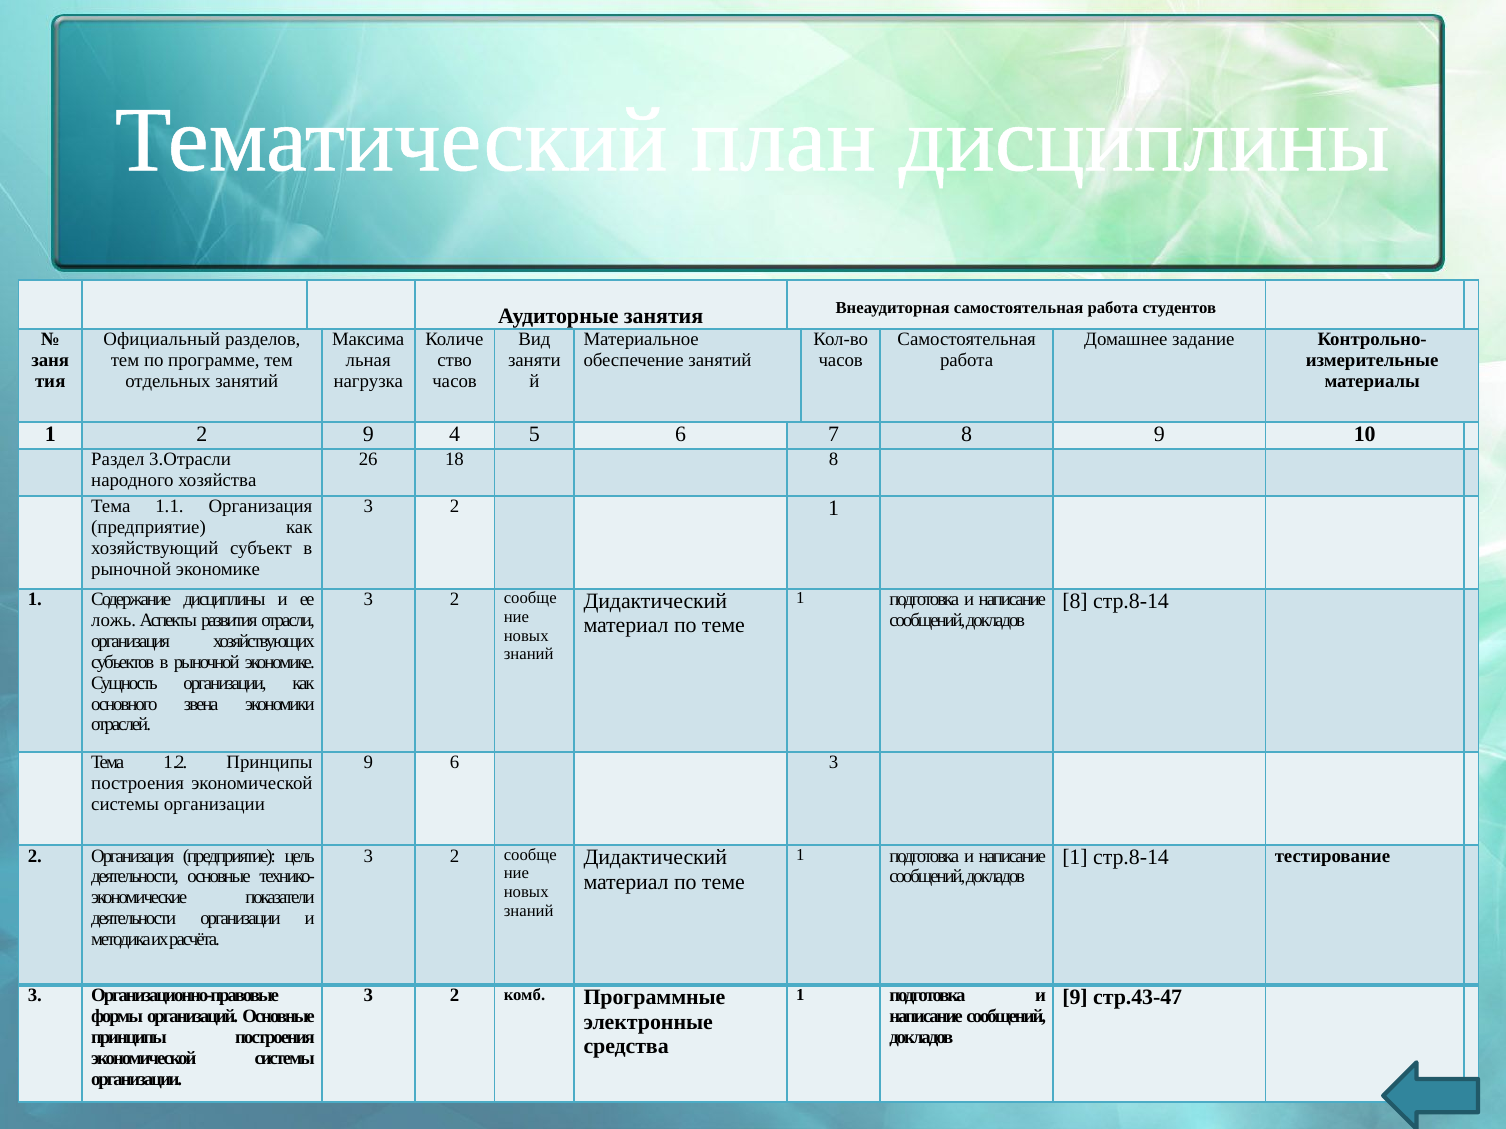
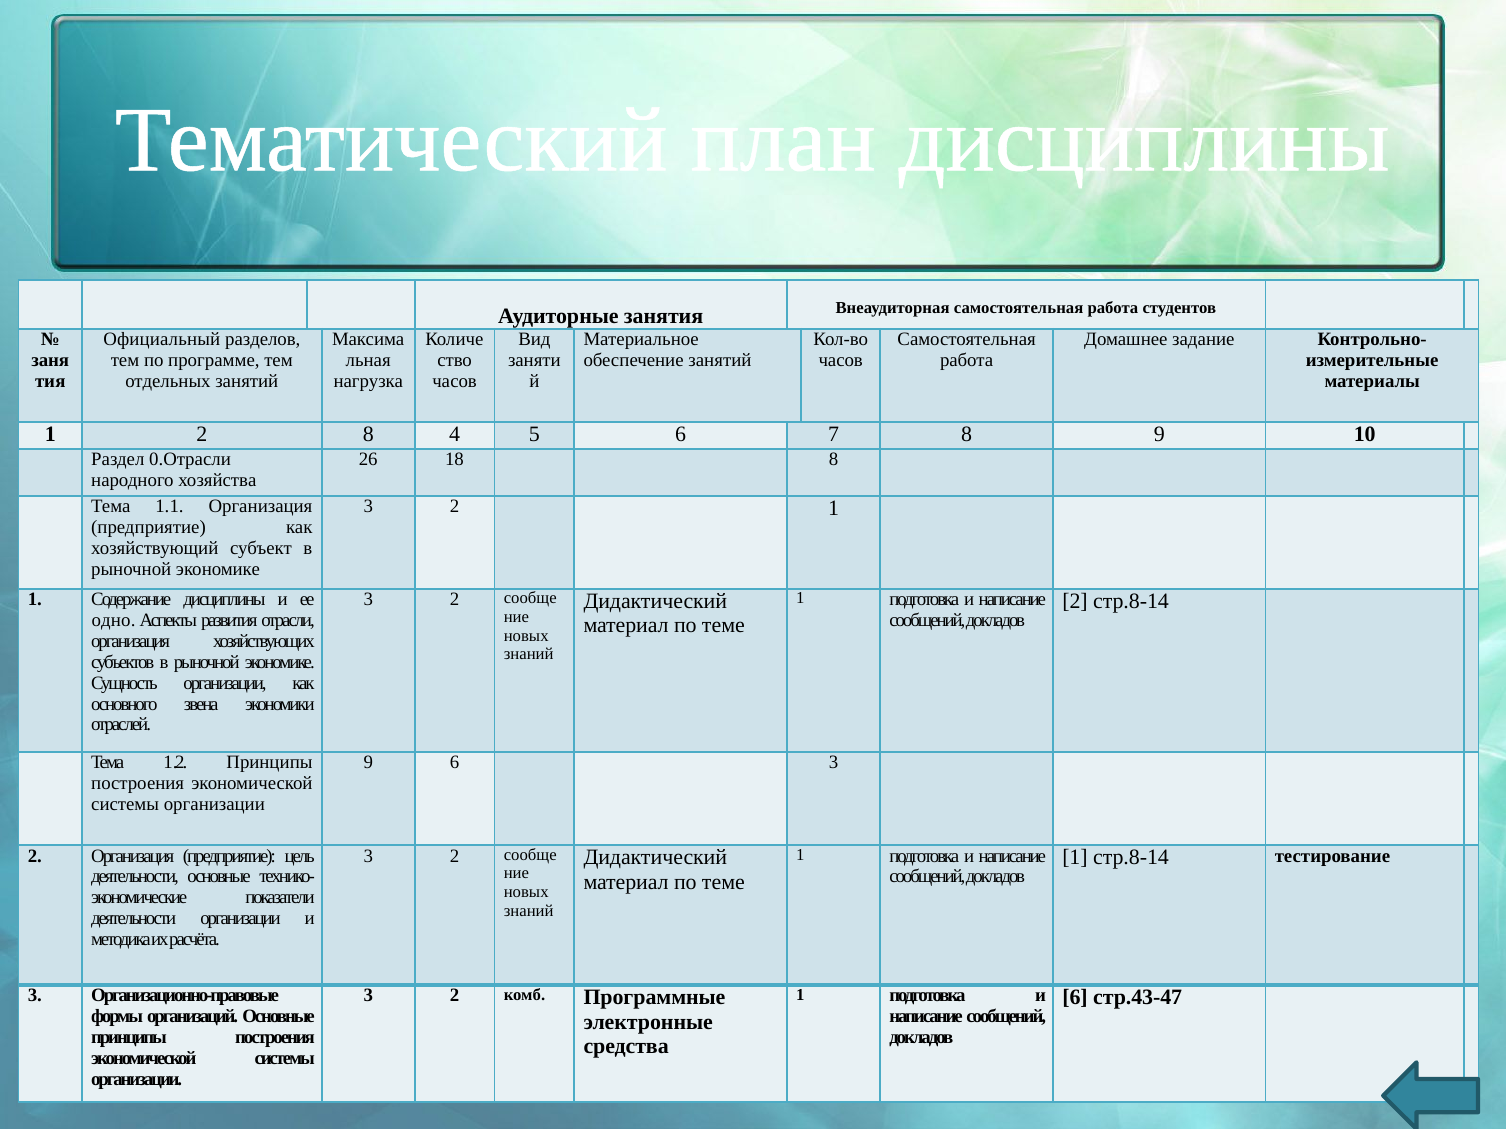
2 9: 9 -> 8
3.Отрасли: 3.Отрасли -> 0.Отрасли
8 at (1075, 602): 8 -> 2
ложь: ложь -> одно
9 at (1075, 998): 9 -> 6
